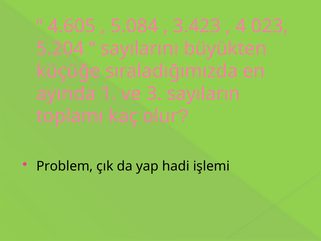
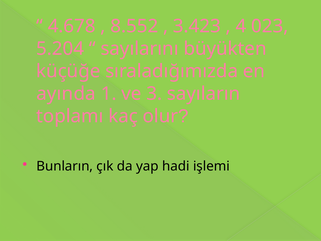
4.605: 4.605 -> 4.678
5.084: 5.084 -> 8.552
Problem: Problem -> Bunların
